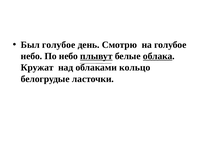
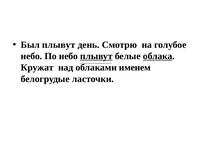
Был голубое: голубое -> плывут
кольцо: кольцо -> именем
